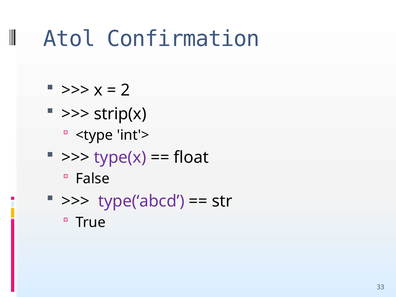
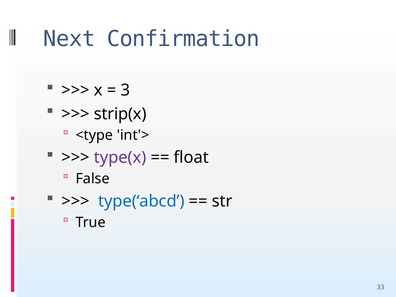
Atol: Atol -> Next
2: 2 -> 3
type(‘abcd colour: purple -> blue
